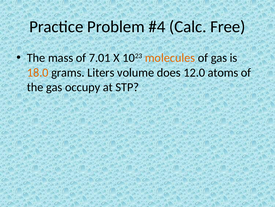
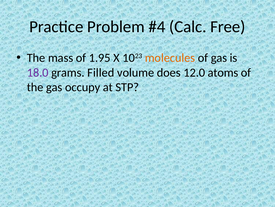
7.01: 7.01 -> 1.95
18.0 colour: orange -> purple
Liters: Liters -> Filled
